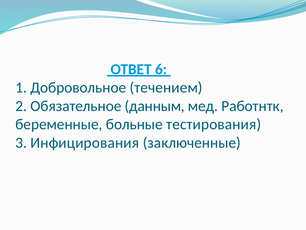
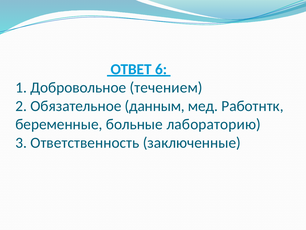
тестирования: тестирования -> лабораторию
Инфицирования: Инфицирования -> Ответственность
